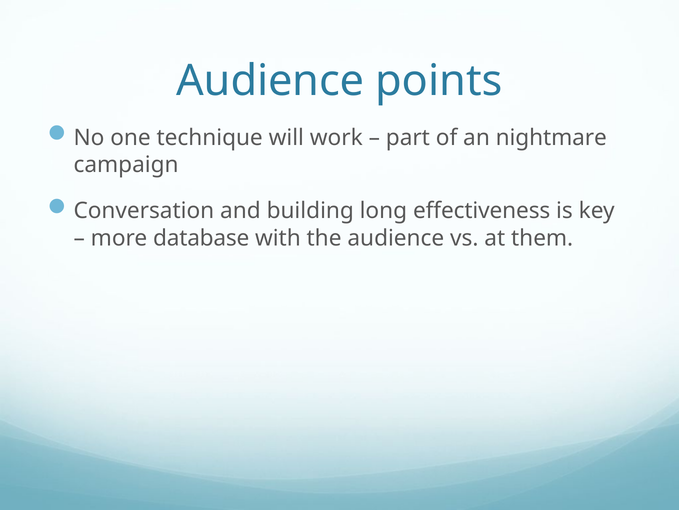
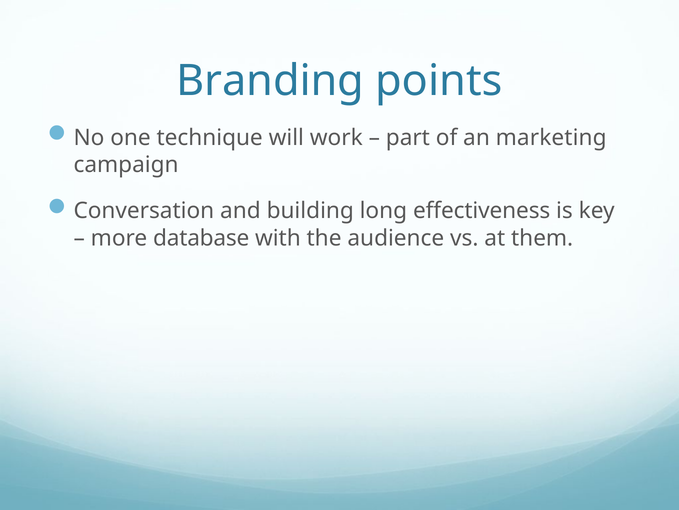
Audience at (270, 81): Audience -> Branding
nightmare: nightmare -> marketing
